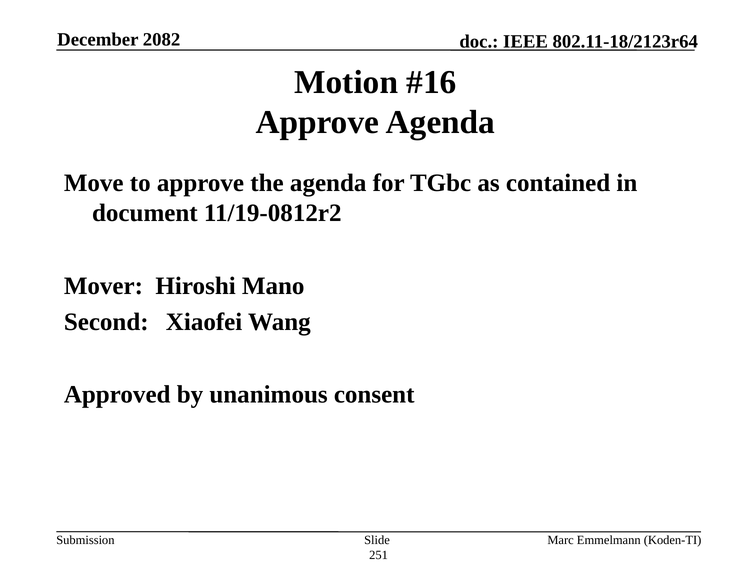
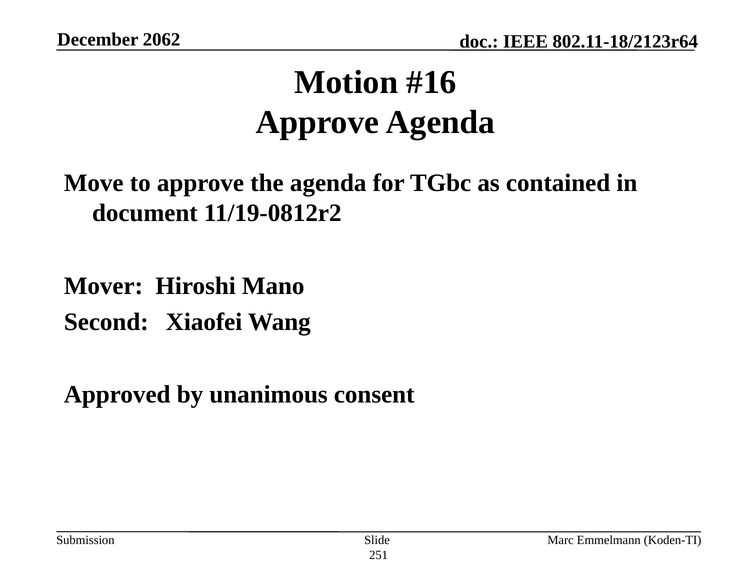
2082: 2082 -> 2062
